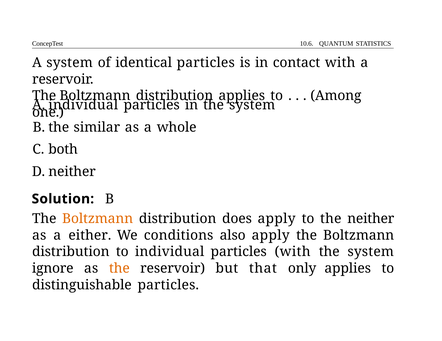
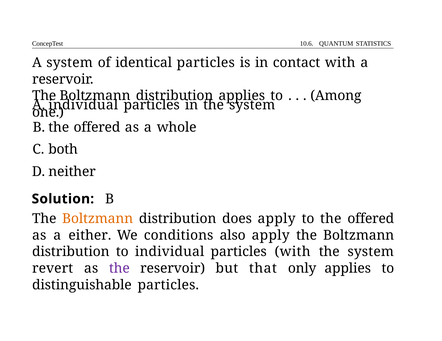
similar at (97, 127): similar -> offered
the neither: neither -> offered
ignore: ignore -> revert
the at (119, 269) colour: orange -> purple
